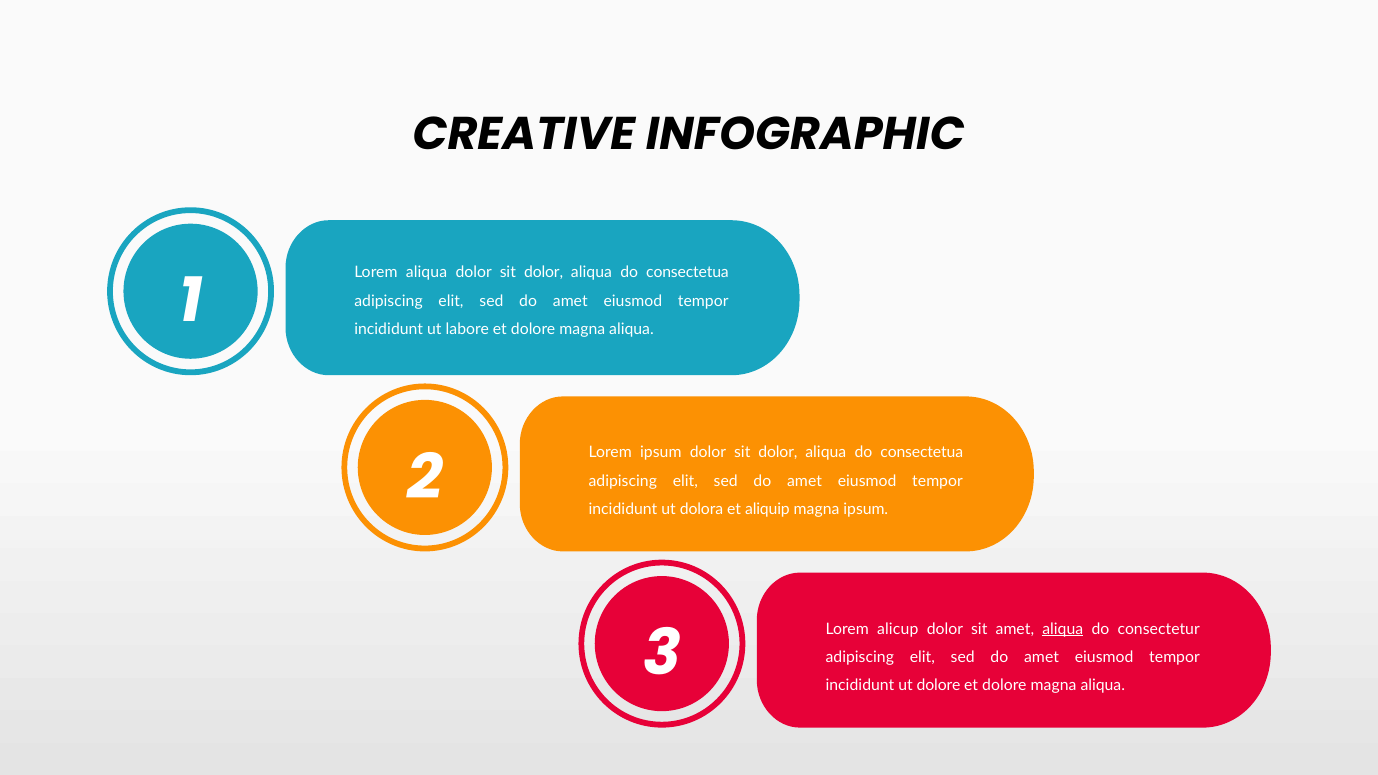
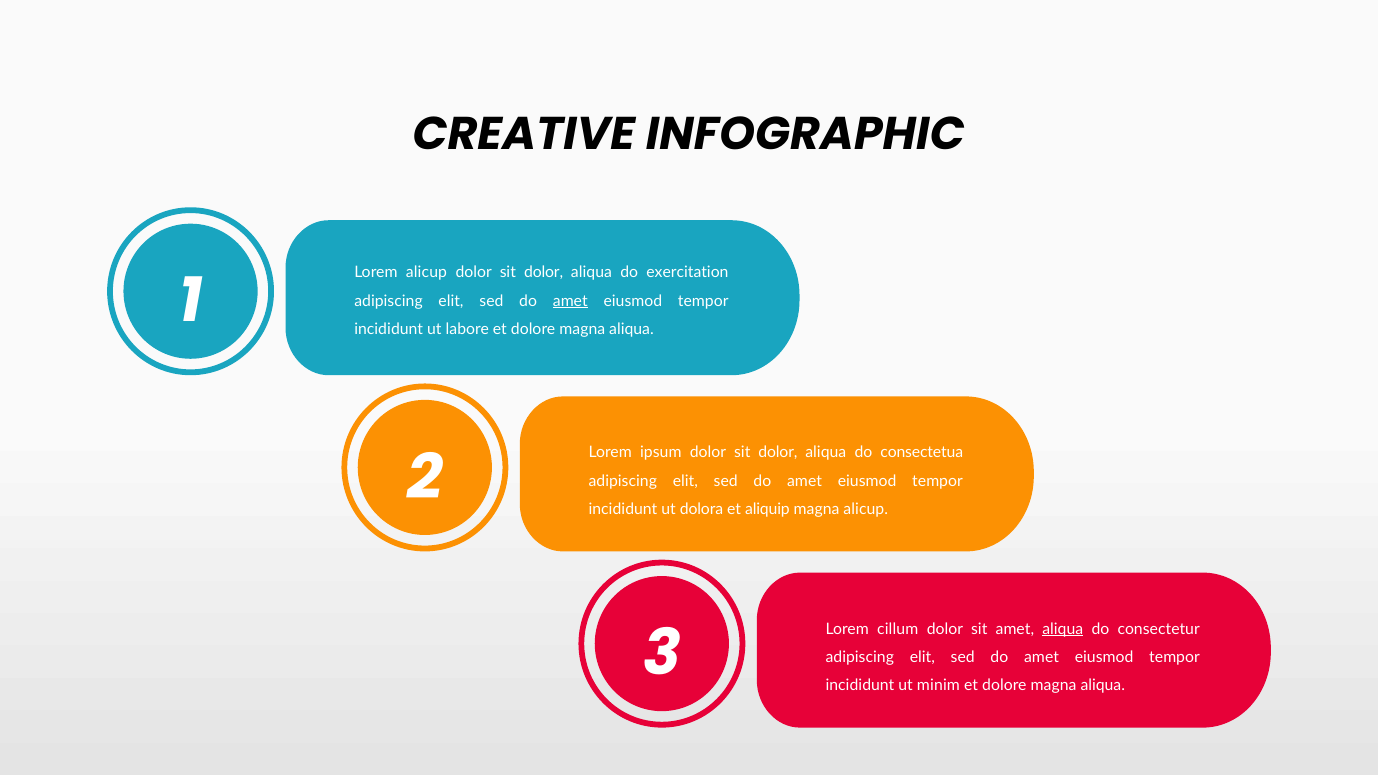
Lorem aliqua: aliqua -> alicup
consectetua at (687, 272): consectetua -> exercitation
amet at (570, 301) underline: none -> present
magna ipsum: ipsum -> alicup
alicup: alicup -> cillum
ut dolore: dolore -> minim
